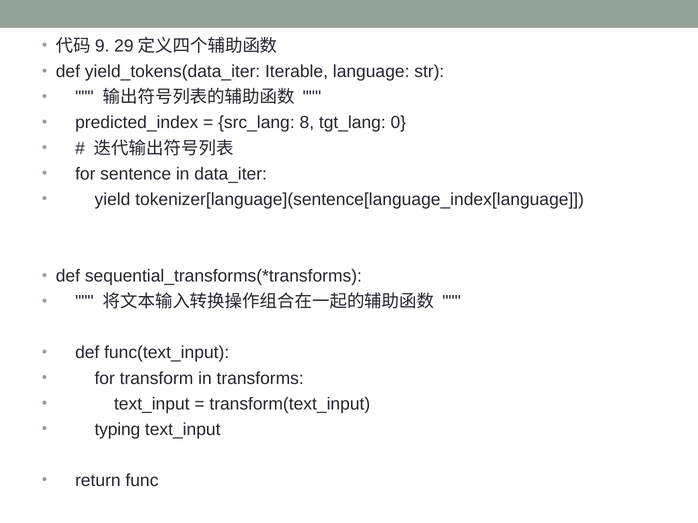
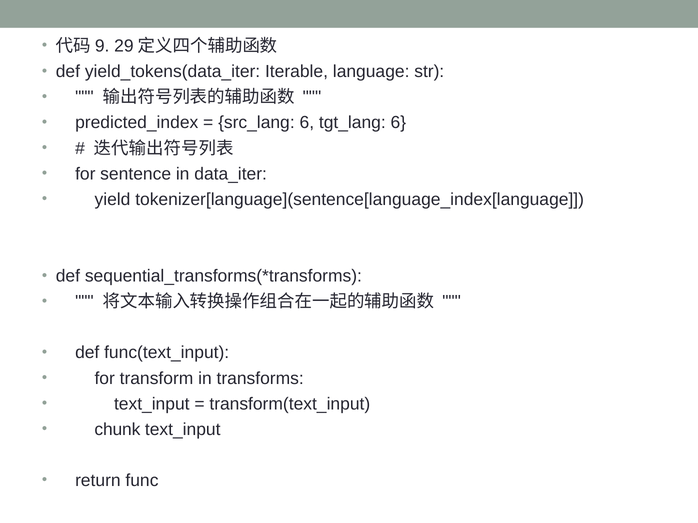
src_lang 8: 8 -> 6
tgt_lang 0: 0 -> 6
typing: typing -> chunk
